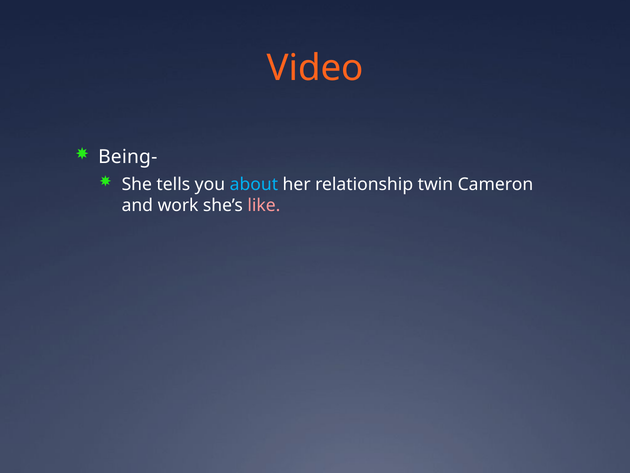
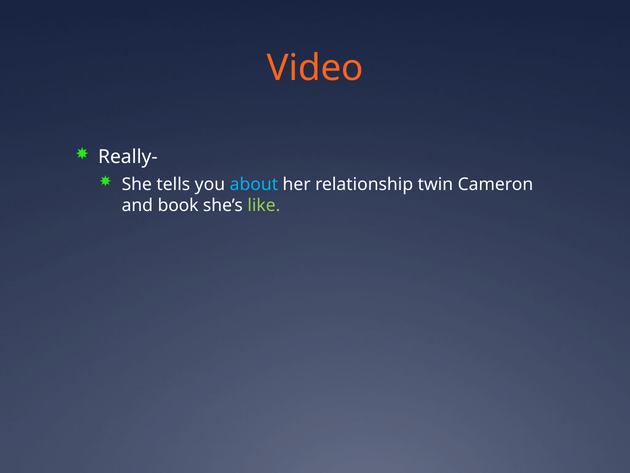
Being-: Being- -> Really-
work: work -> book
like colour: pink -> light green
